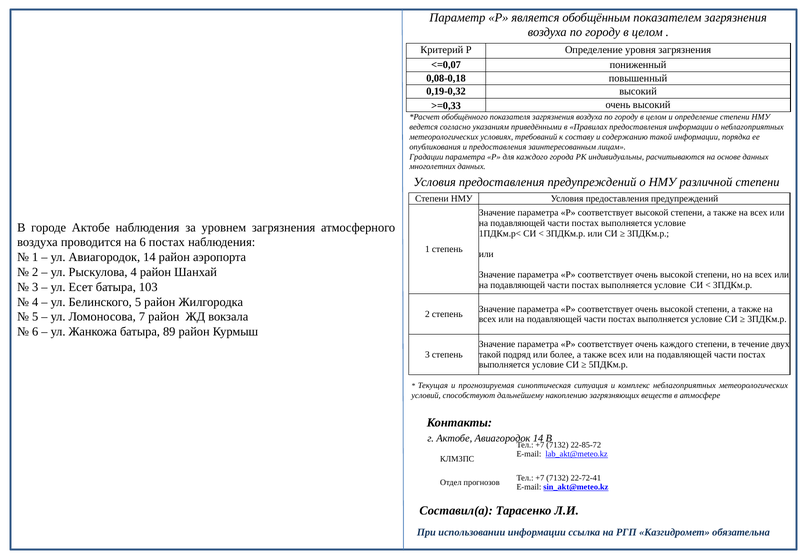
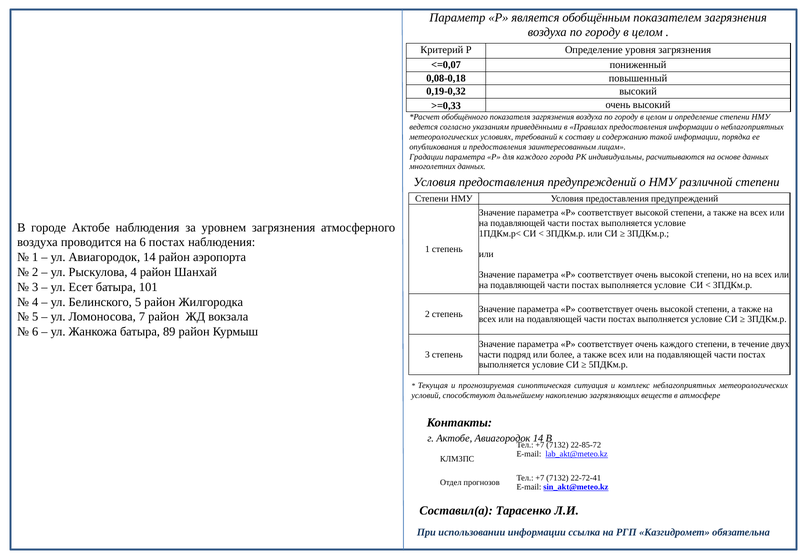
103: 103 -> 101
такой at (490, 354): такой -> части
